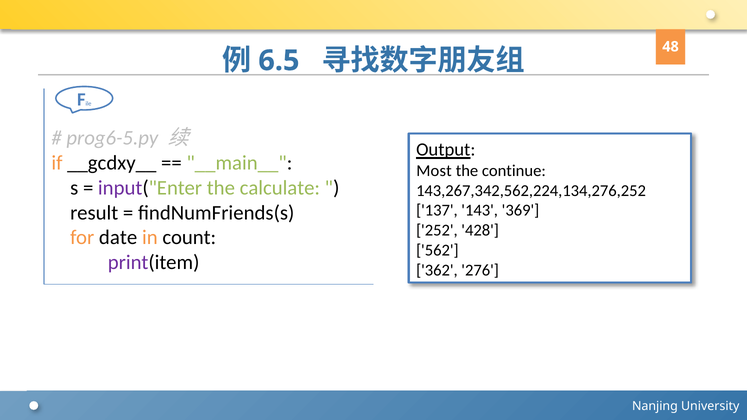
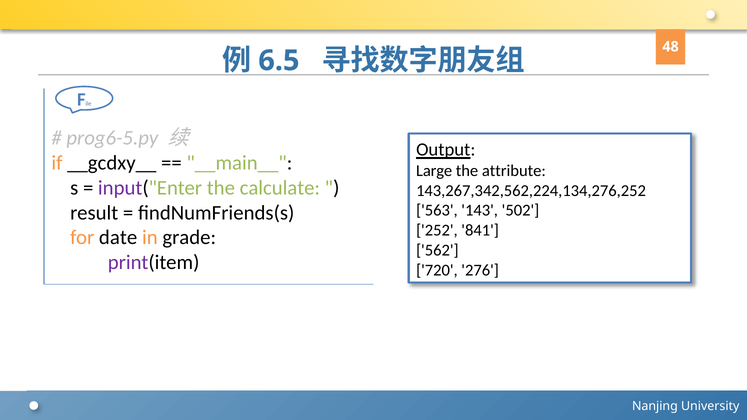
Most: Most -> Large
continue: continue -> attribute
137: 137 -> 563
369: 369 -> 502
428: 428 -> 841
count: count -> grade
362: 362 -> 720
